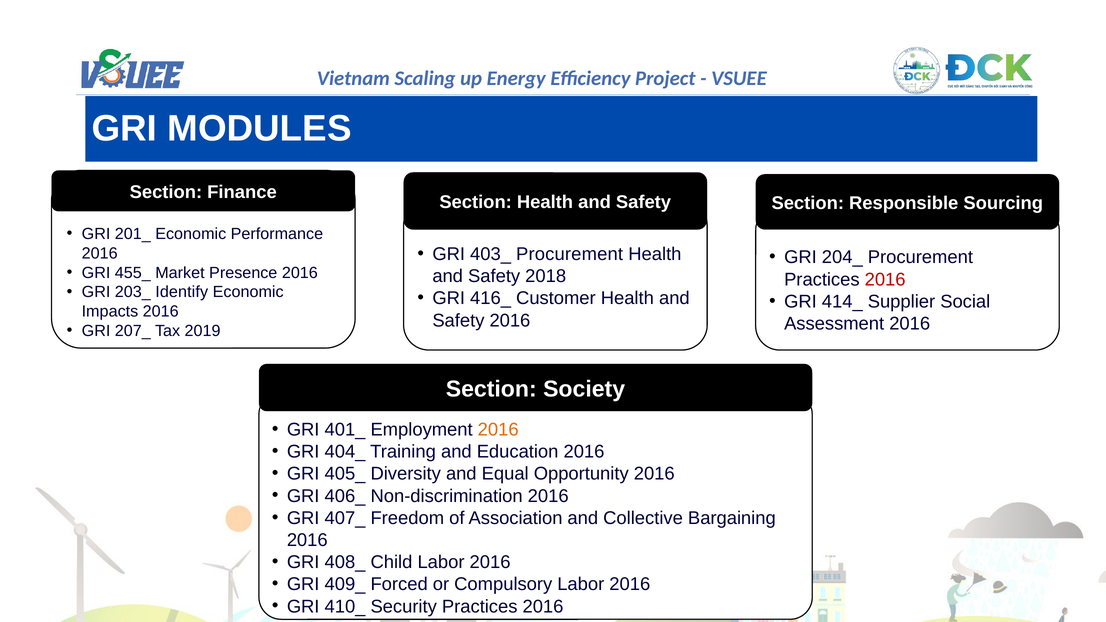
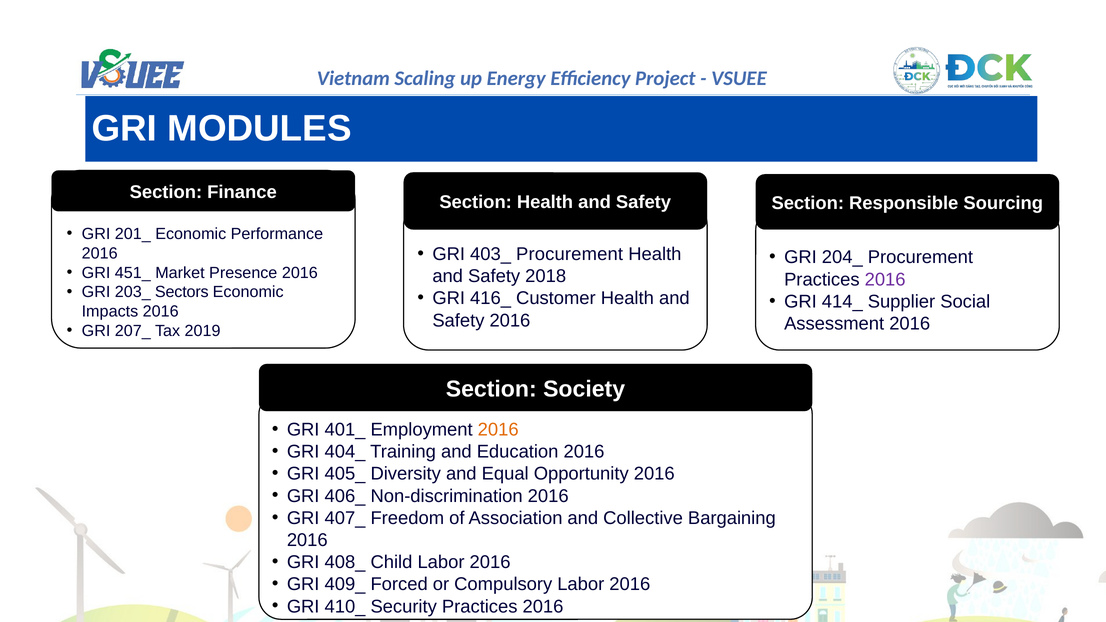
455_: 455_ -> 451_
2016 at (885, 280) colour: red -> purple
Identify: Identify -> Sectors
